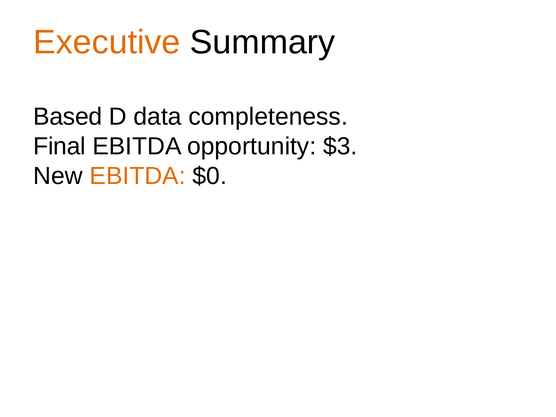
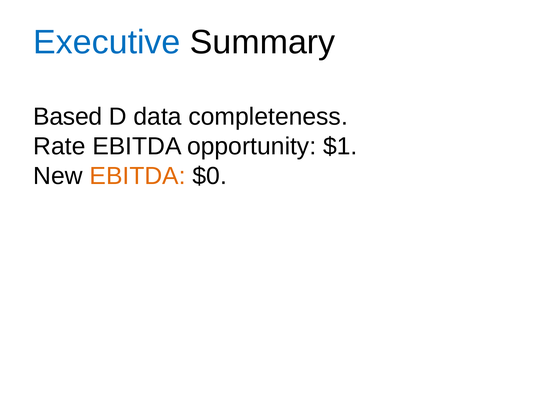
Executive colour: orange -> blue
Final: Final -> Rate
$3: $3 -> $1
